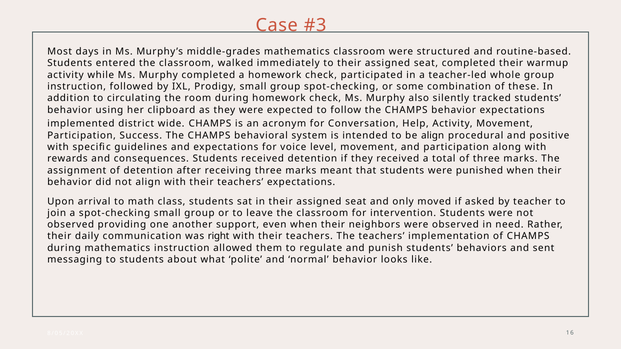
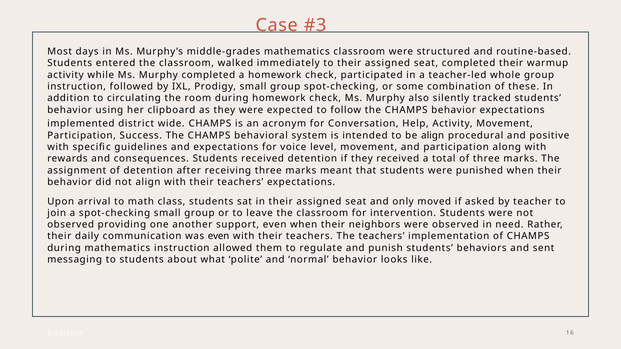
was right: right -> even
